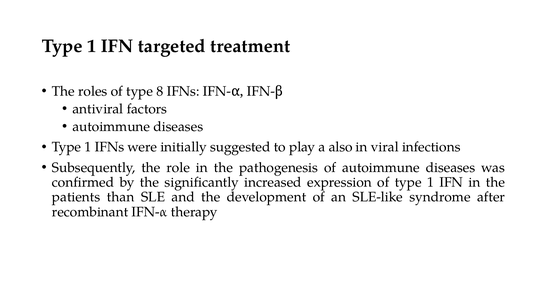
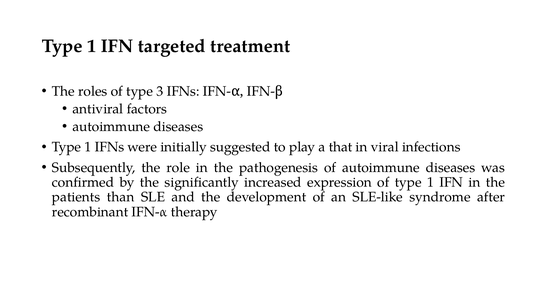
8: 8 -> 3
also: also -> that
